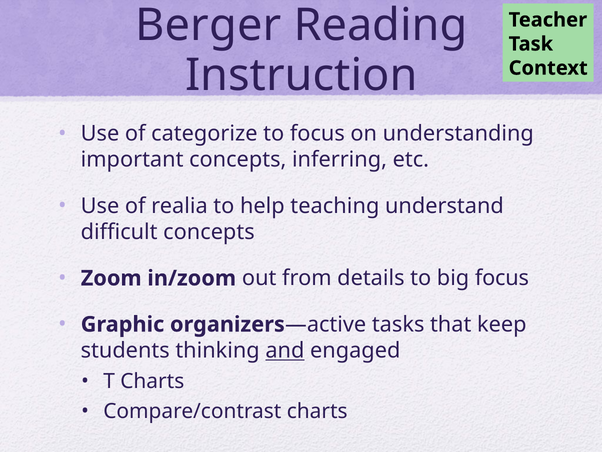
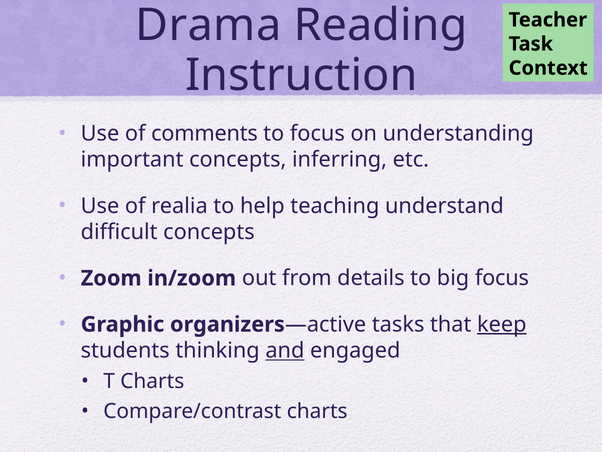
Berger: Berger -> Drama
categorize: categorize -> comments
keep underline: none -> present
